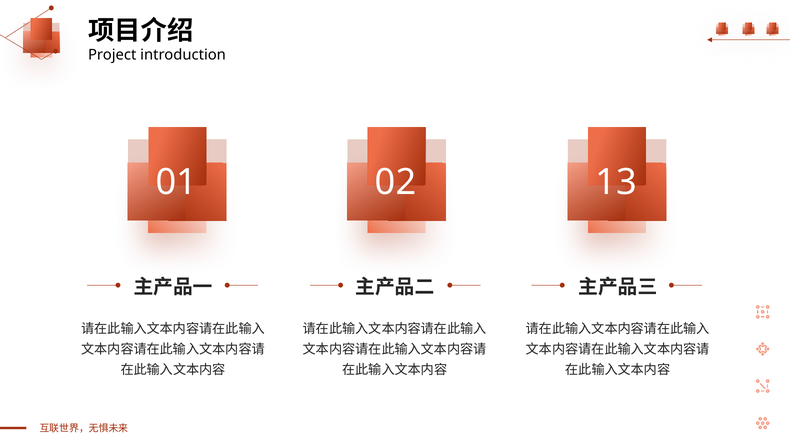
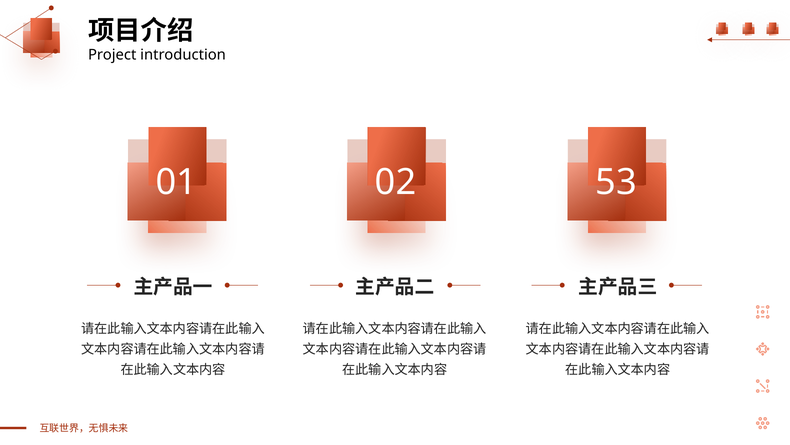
13: 13 -> 53
